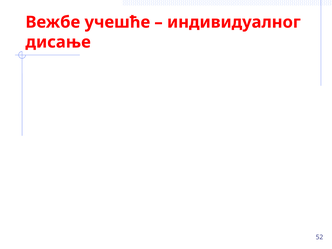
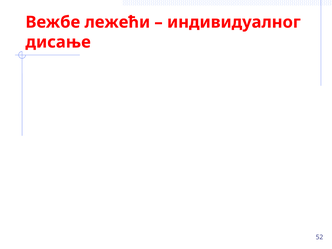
учешће: учешће -> лежећи
